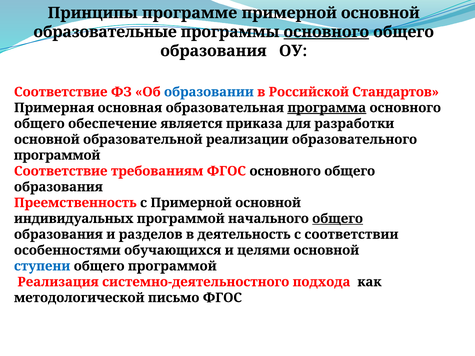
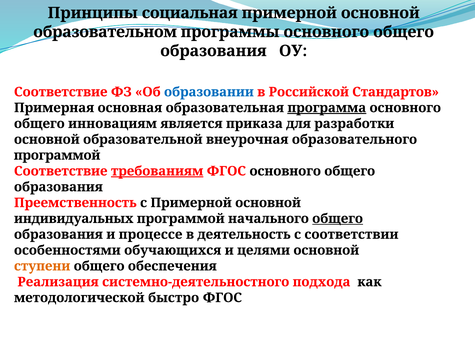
программе: программе -> социальная
образовательные: образовательные -> образовательном
основного at (326, 32) underline: present -> none
обеспечение: обеспечение -> инновациям
реализации: реализации -> внеурочная
требованиям underline: none -> present
разделов: разделов -> процессе
ступени colour: blue -> orange
общего программой: программой -> обеспечения
письмо: письмо -> быстро
